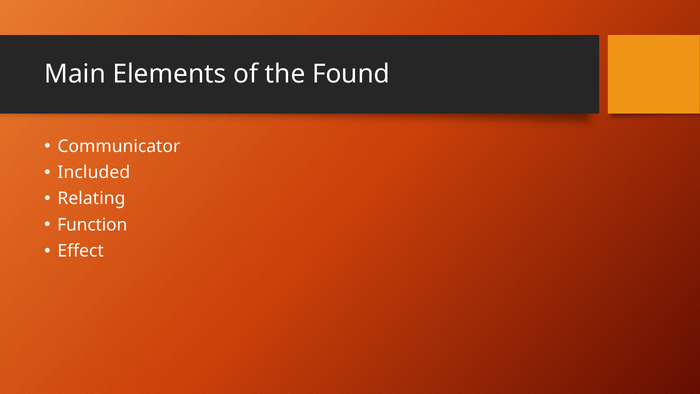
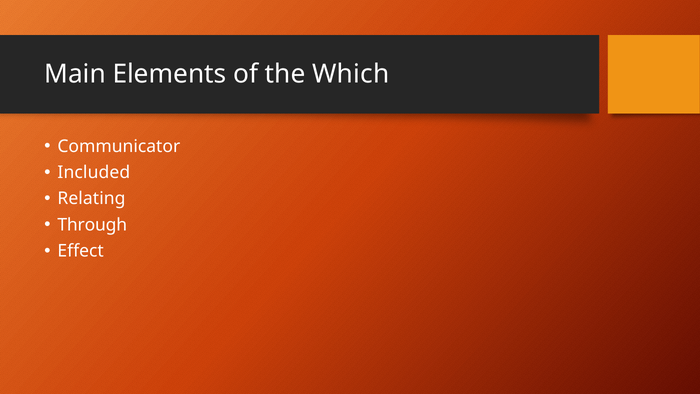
Found: Found -> Which
Function: Function -> Through
